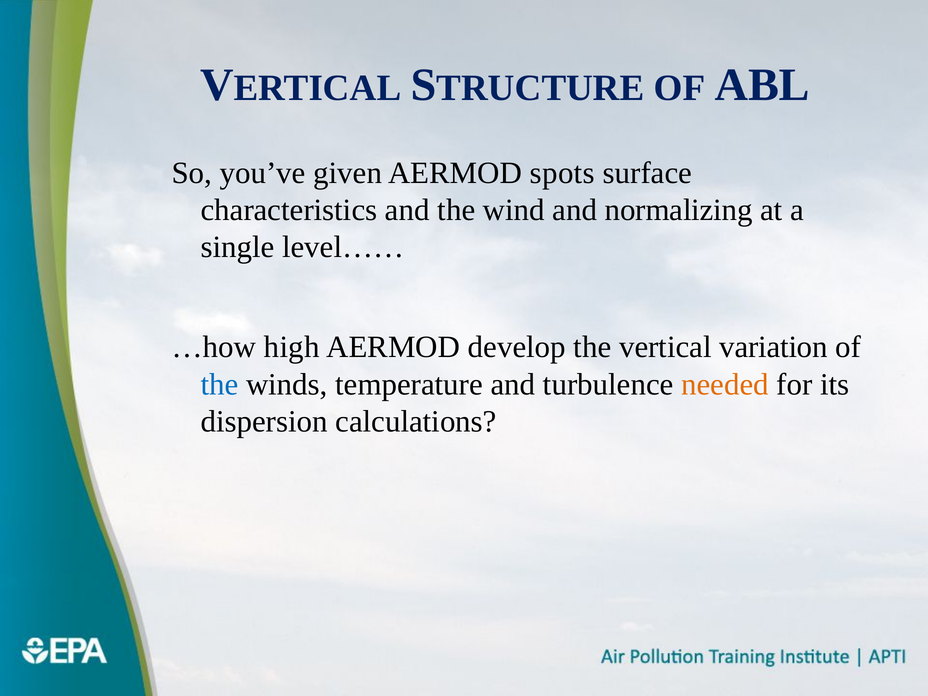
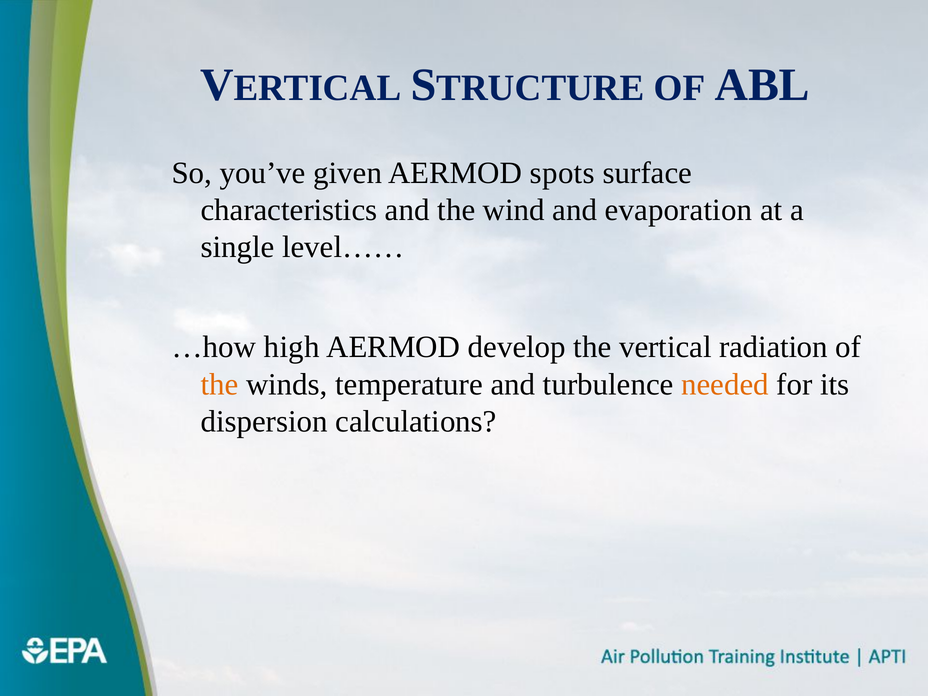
normalizing: normalizing -> evaporation
variation: variation -> radiation
the at (220, 384) colour: blue -> orange
